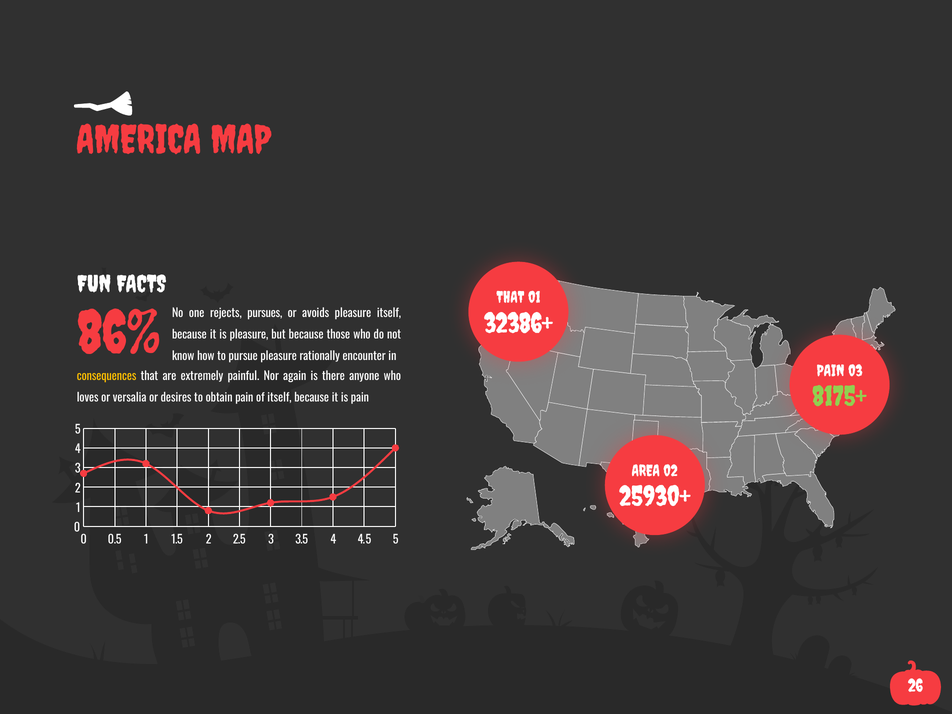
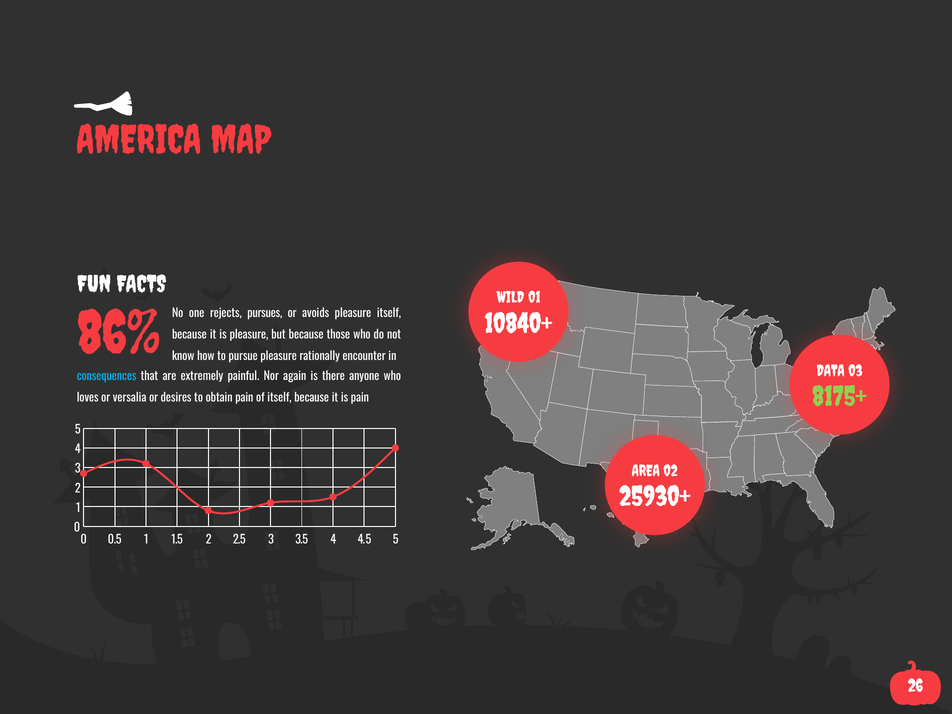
THAT at (510, 298): THAT -> WILD
32386+: 32386+ -> 10840+
PAIN at (831, 371): PAIN -> DATA
consequences colour: yellow -> light blue
